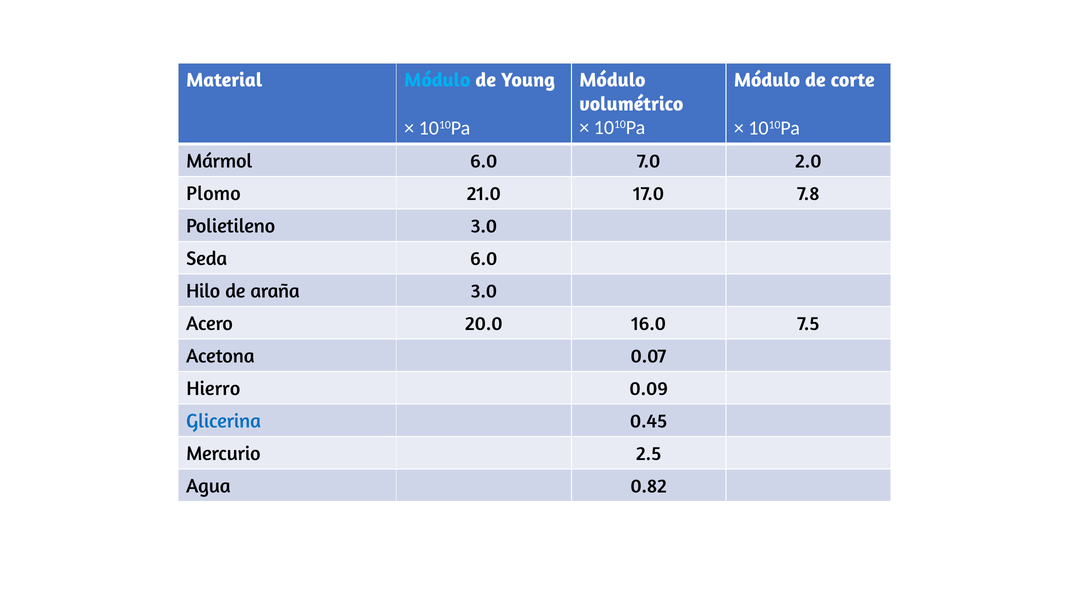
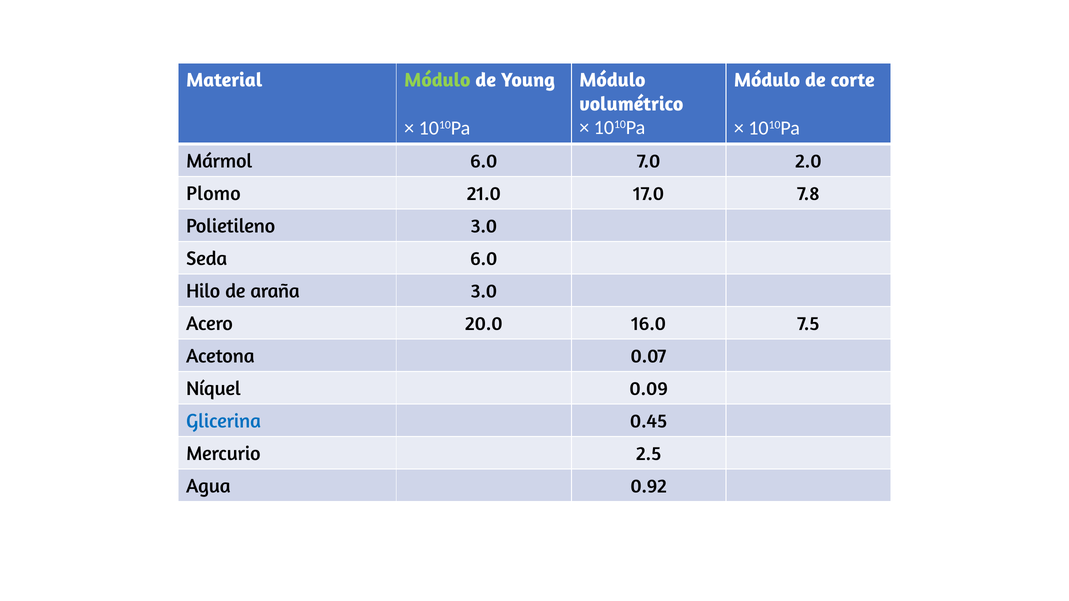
Módulo at (437, 80) colour: light blue -> light green
Hierro: Hierro -> Níquel
0.82: 0.82 -> 0.92
